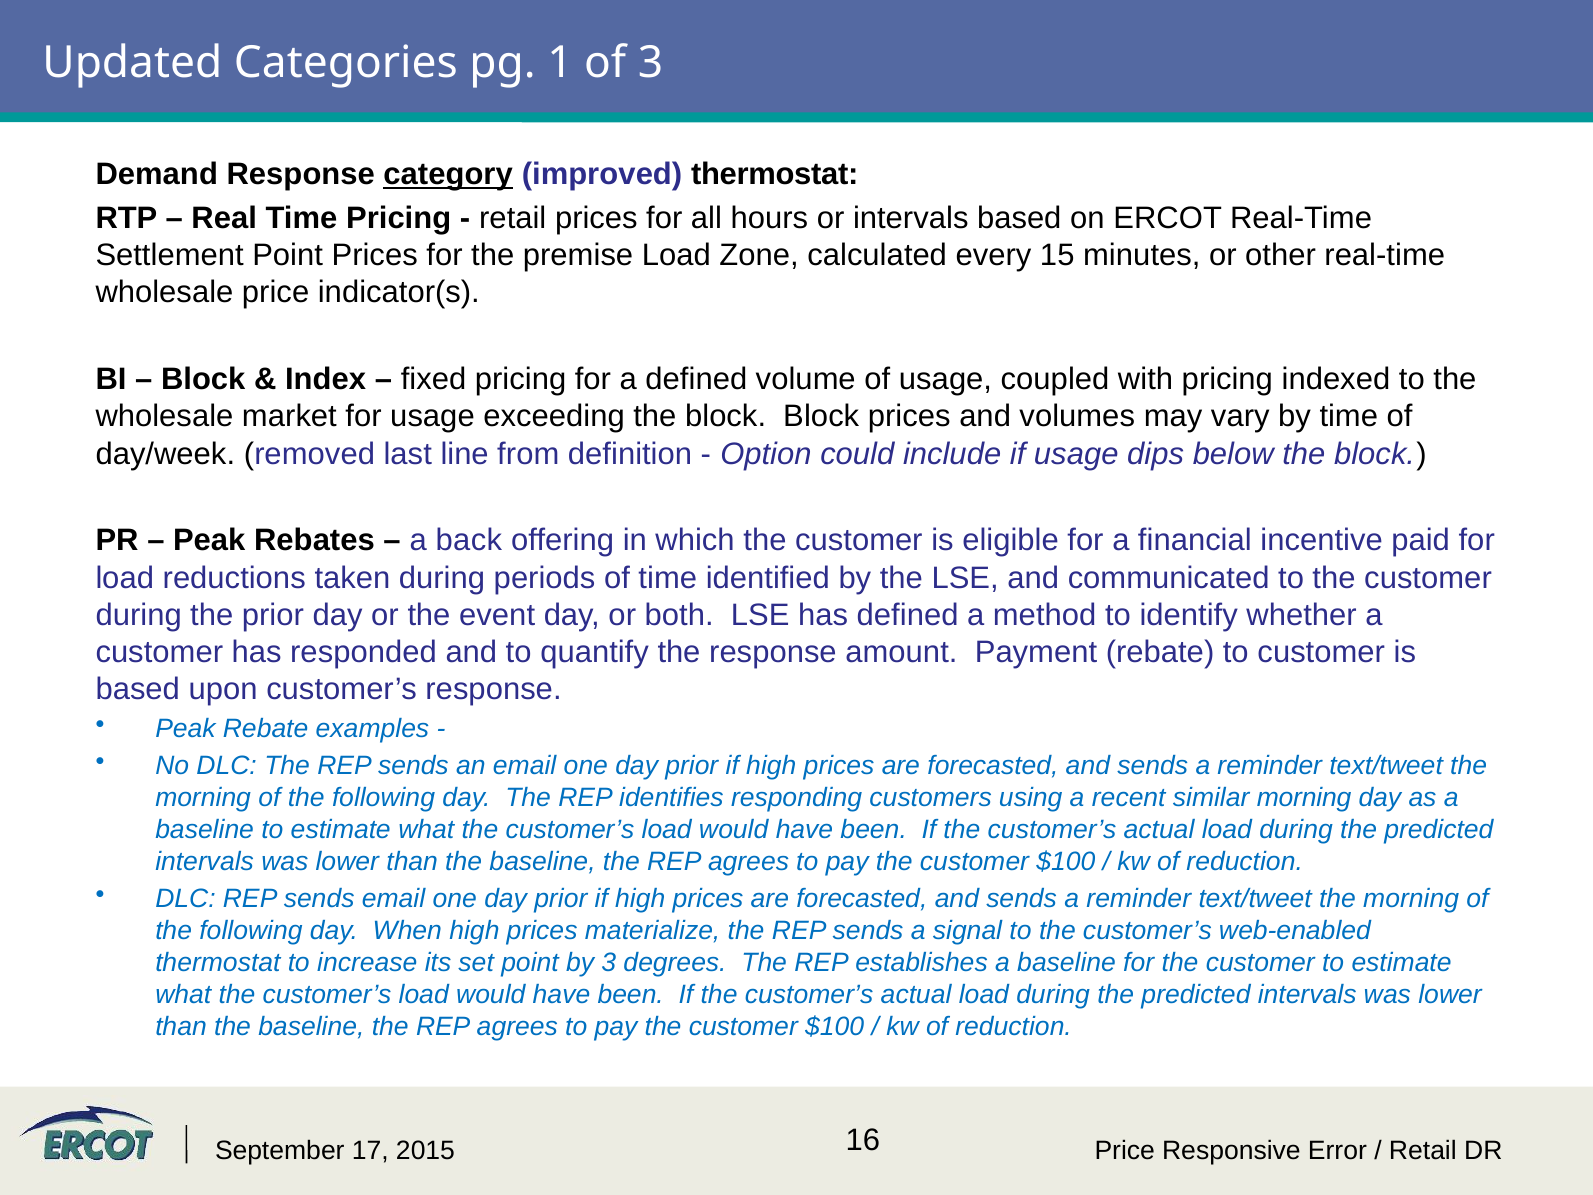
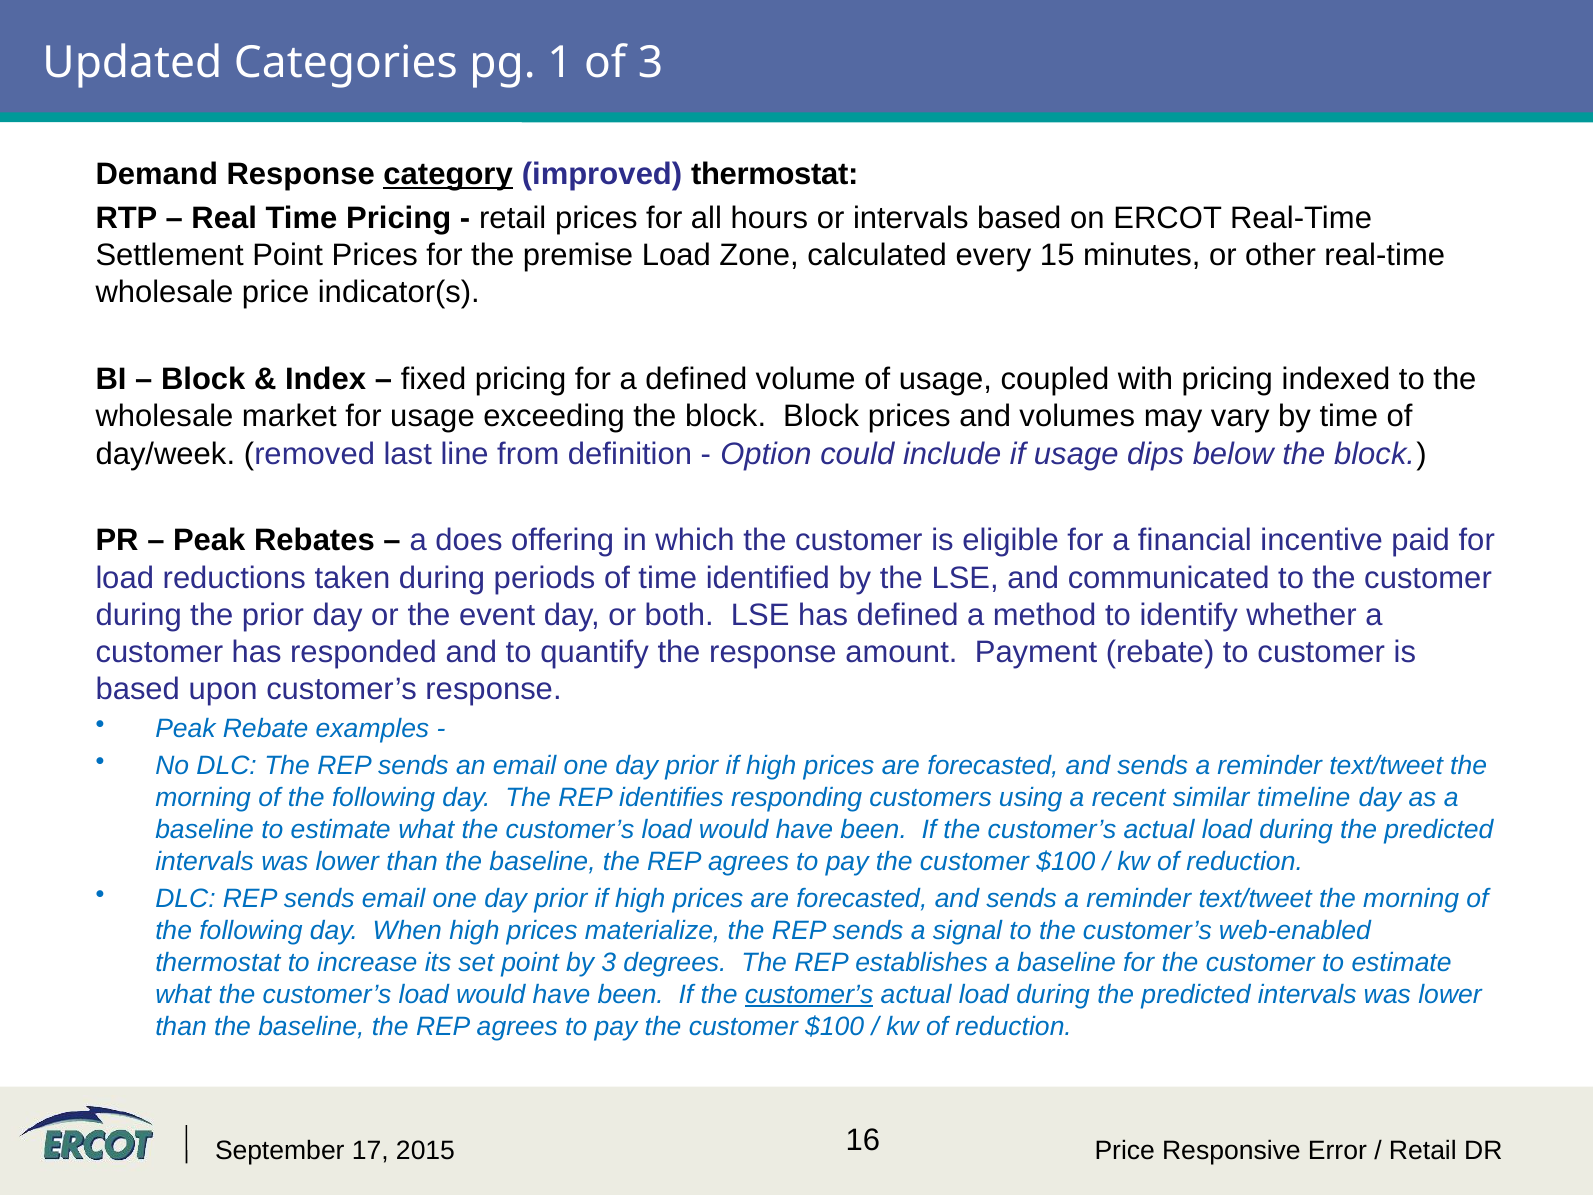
back: back -> does
similar morning: morning -> timeline
customer’s at (809, 994) underline: none -> present
